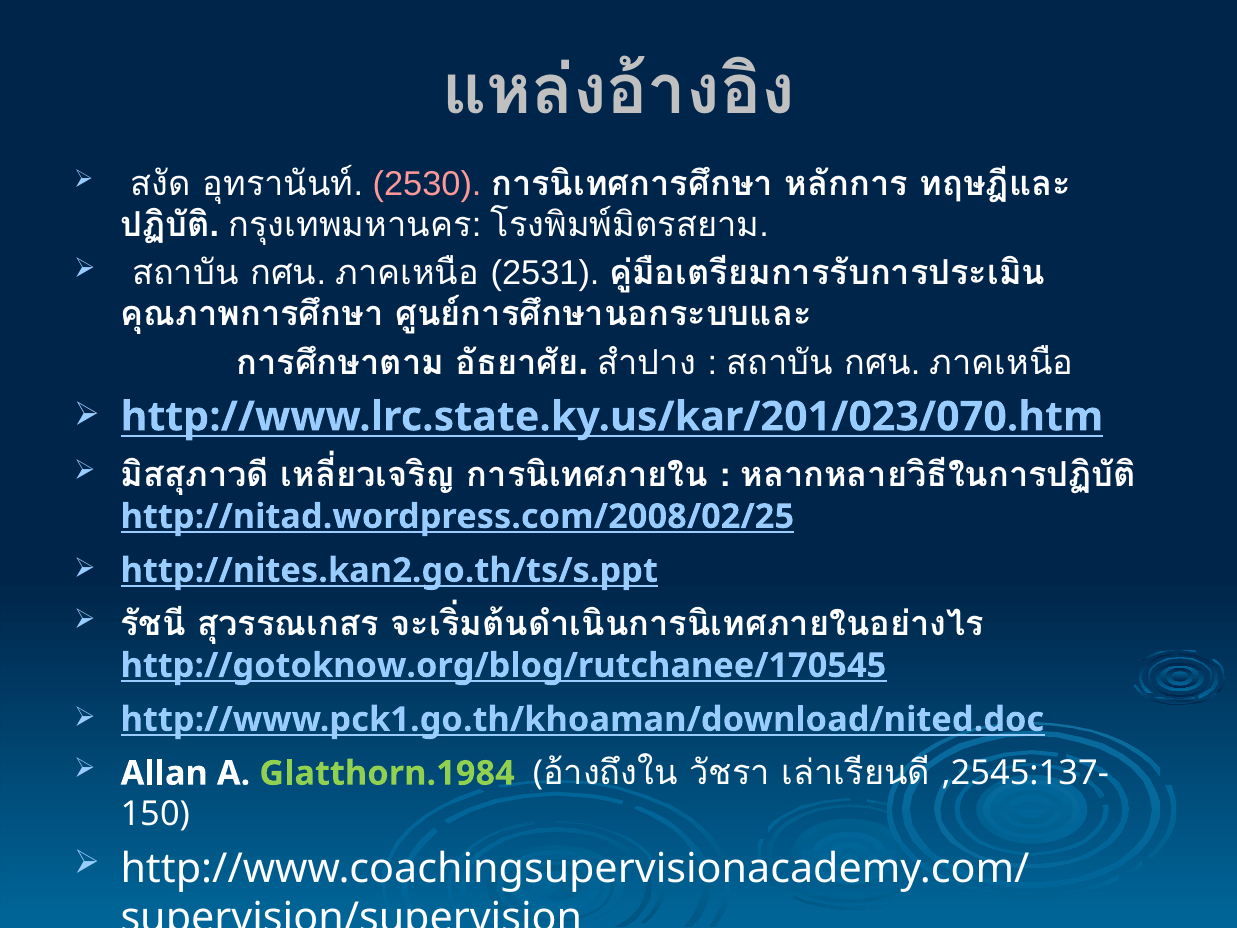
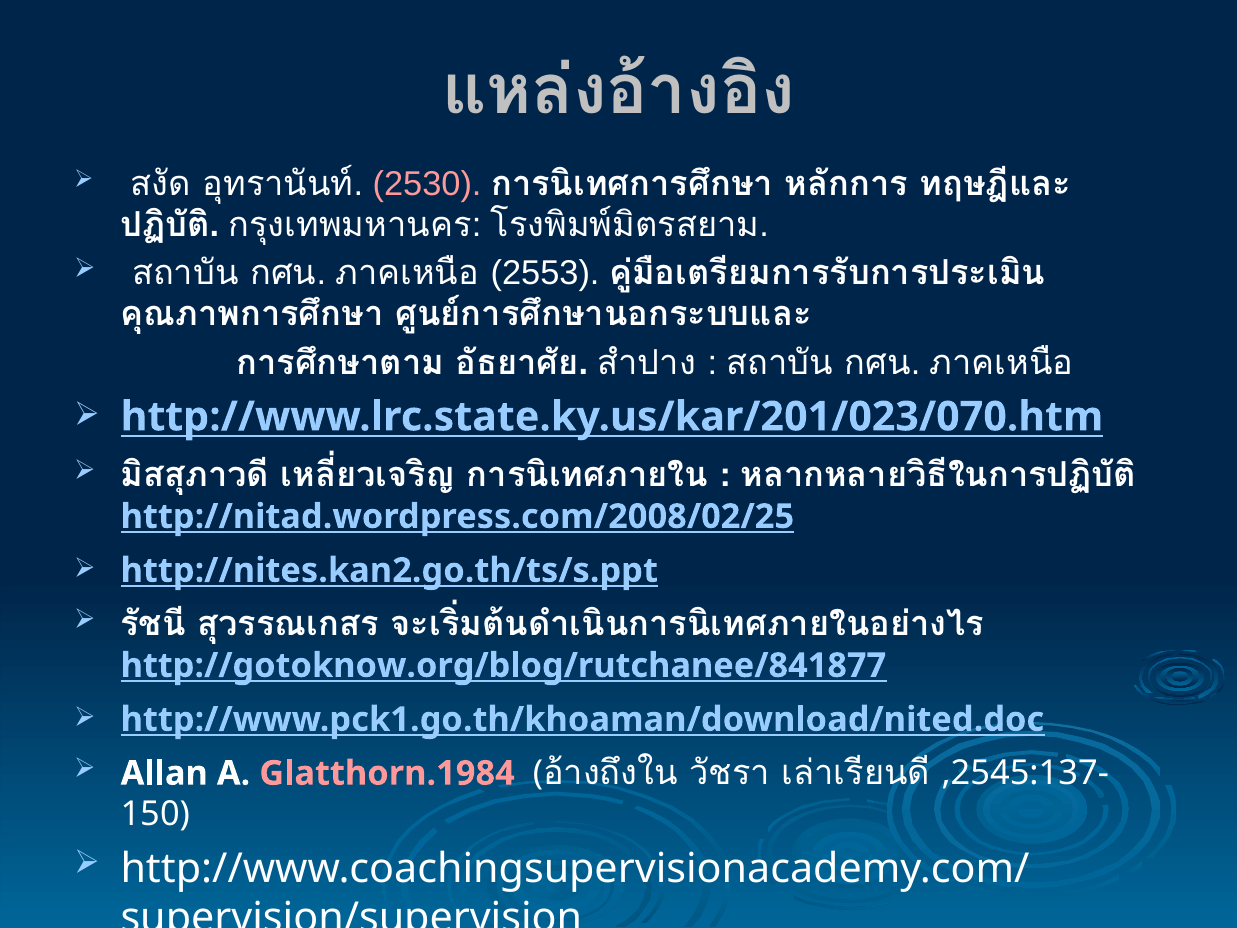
2531: 2531 -> 2553
http://gotoknow.org/blog/rutchanee/170545: http://gotoknow.org/blog/rutchanee/170545 -> http://gotoknow.org/blog/rutchanee/841877
Glatthorn.1984 colour: light green -> pink
